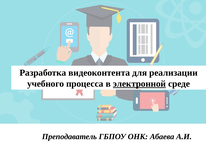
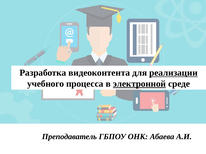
реализации underline: none -> present
